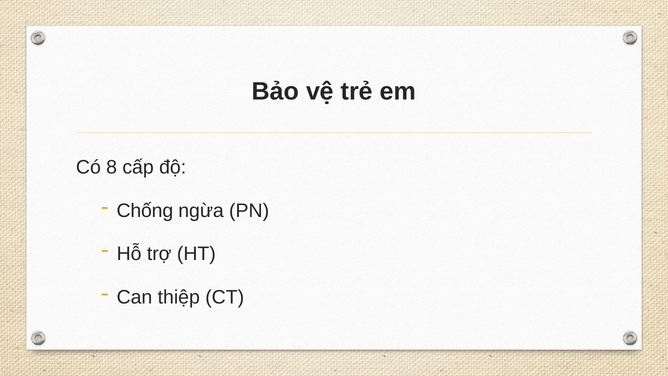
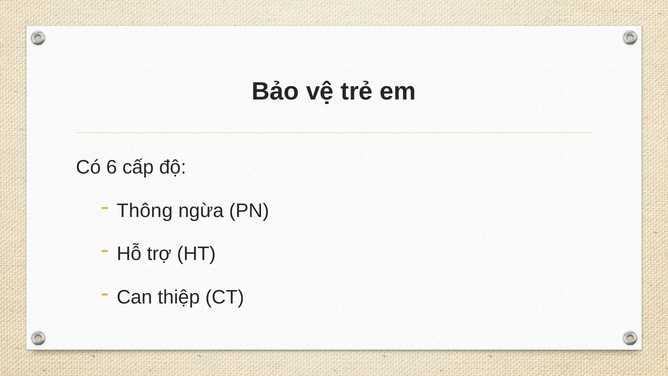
8: 8 -> 6
Chống: Chống -> Thông
